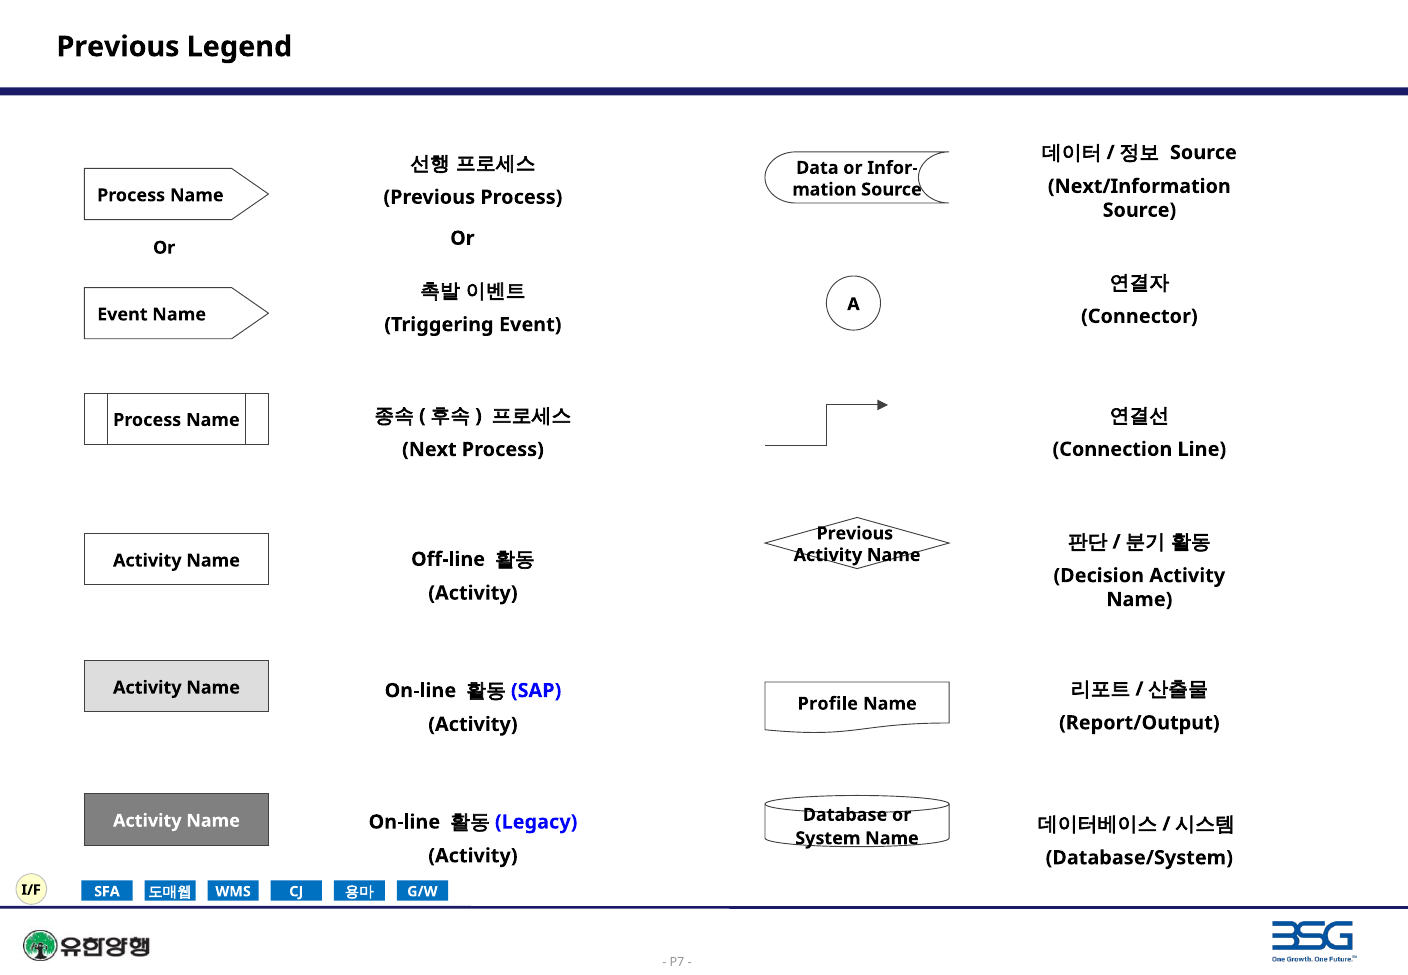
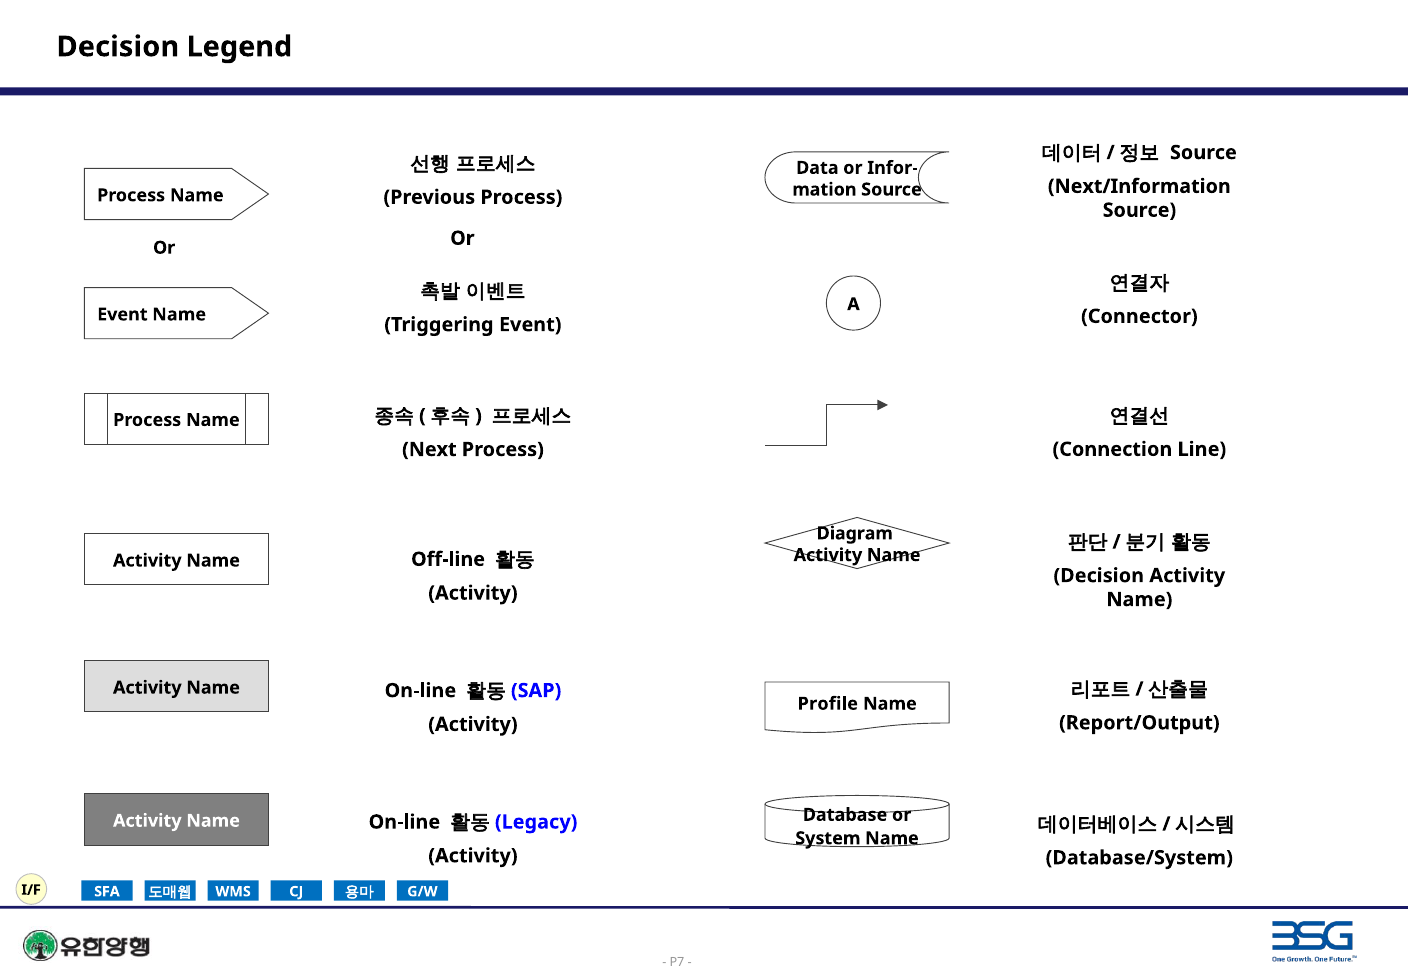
Previous at (118, 47): Previous -> Decision
Previous at (855, 533): Previous -> Diagram
